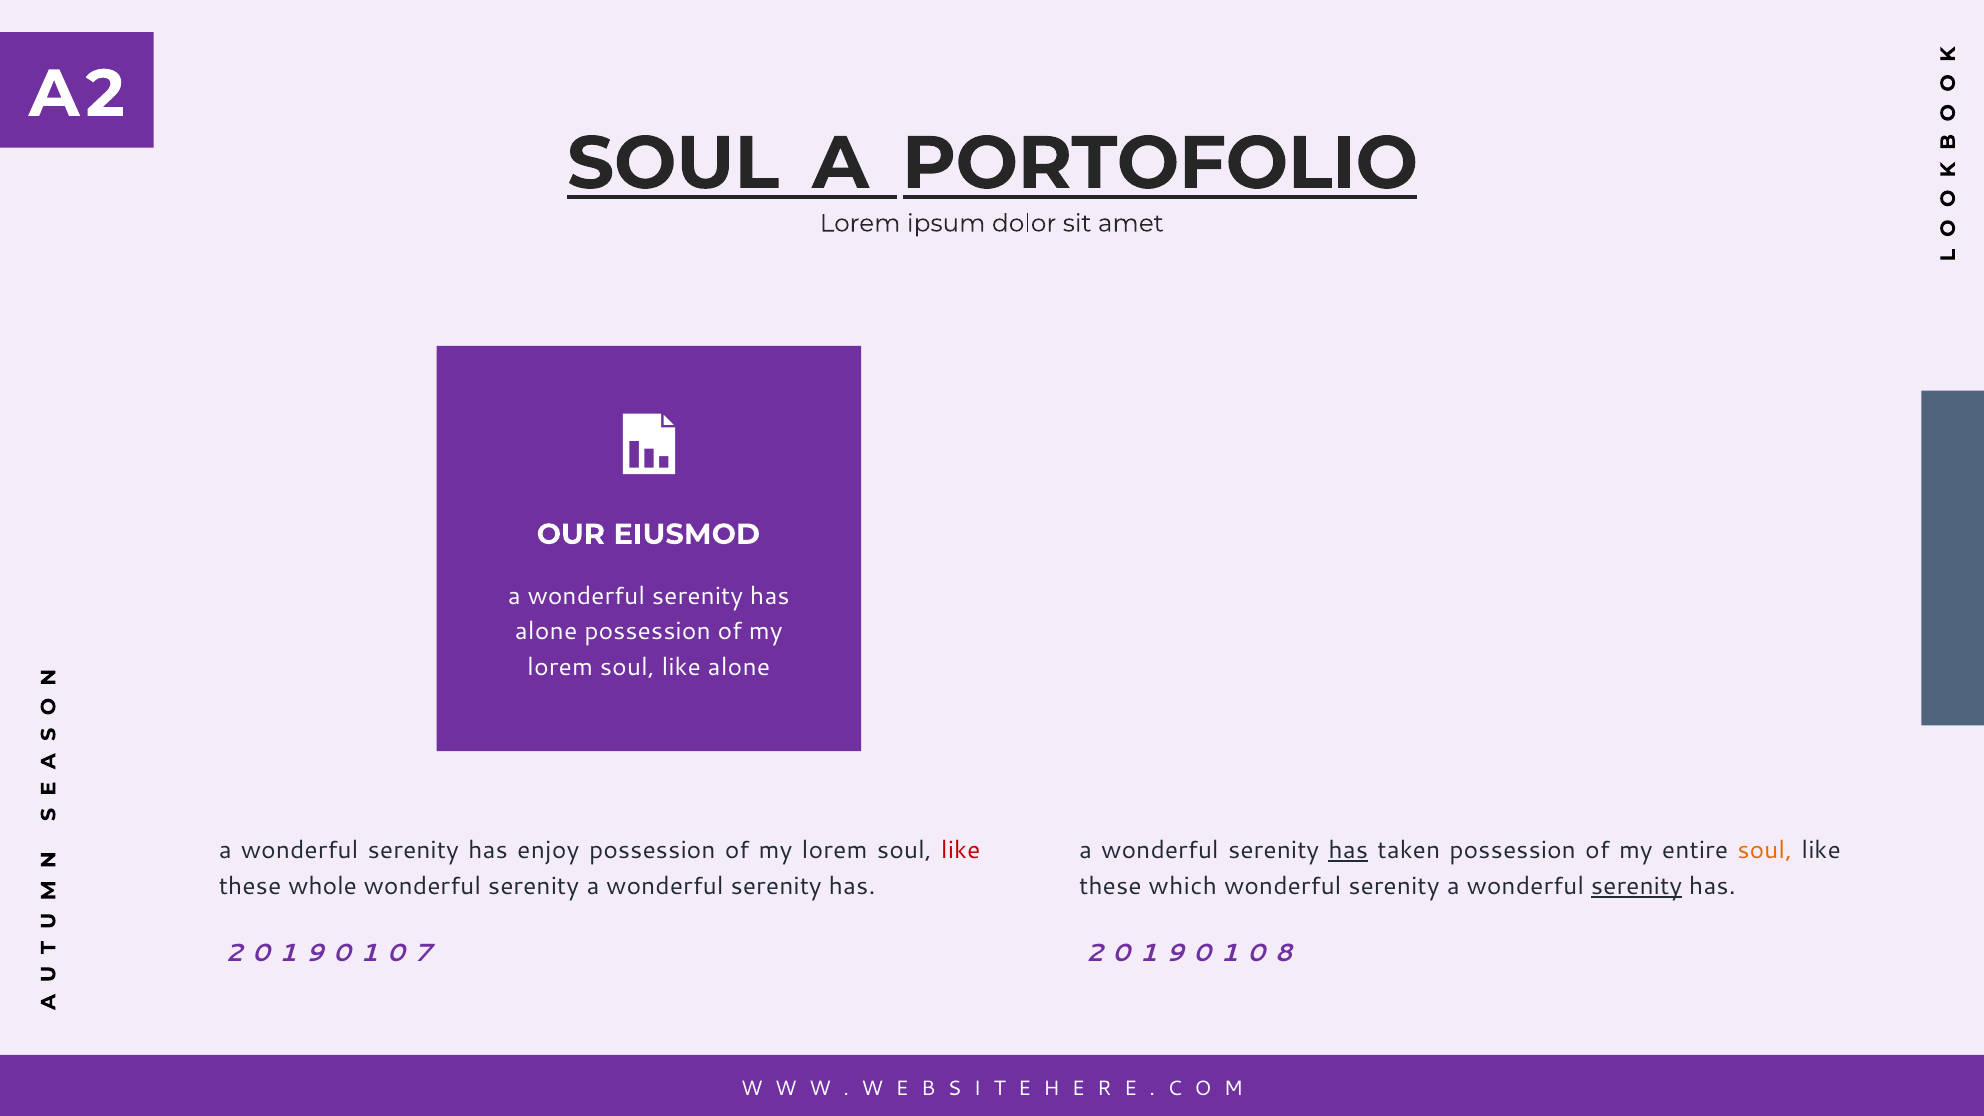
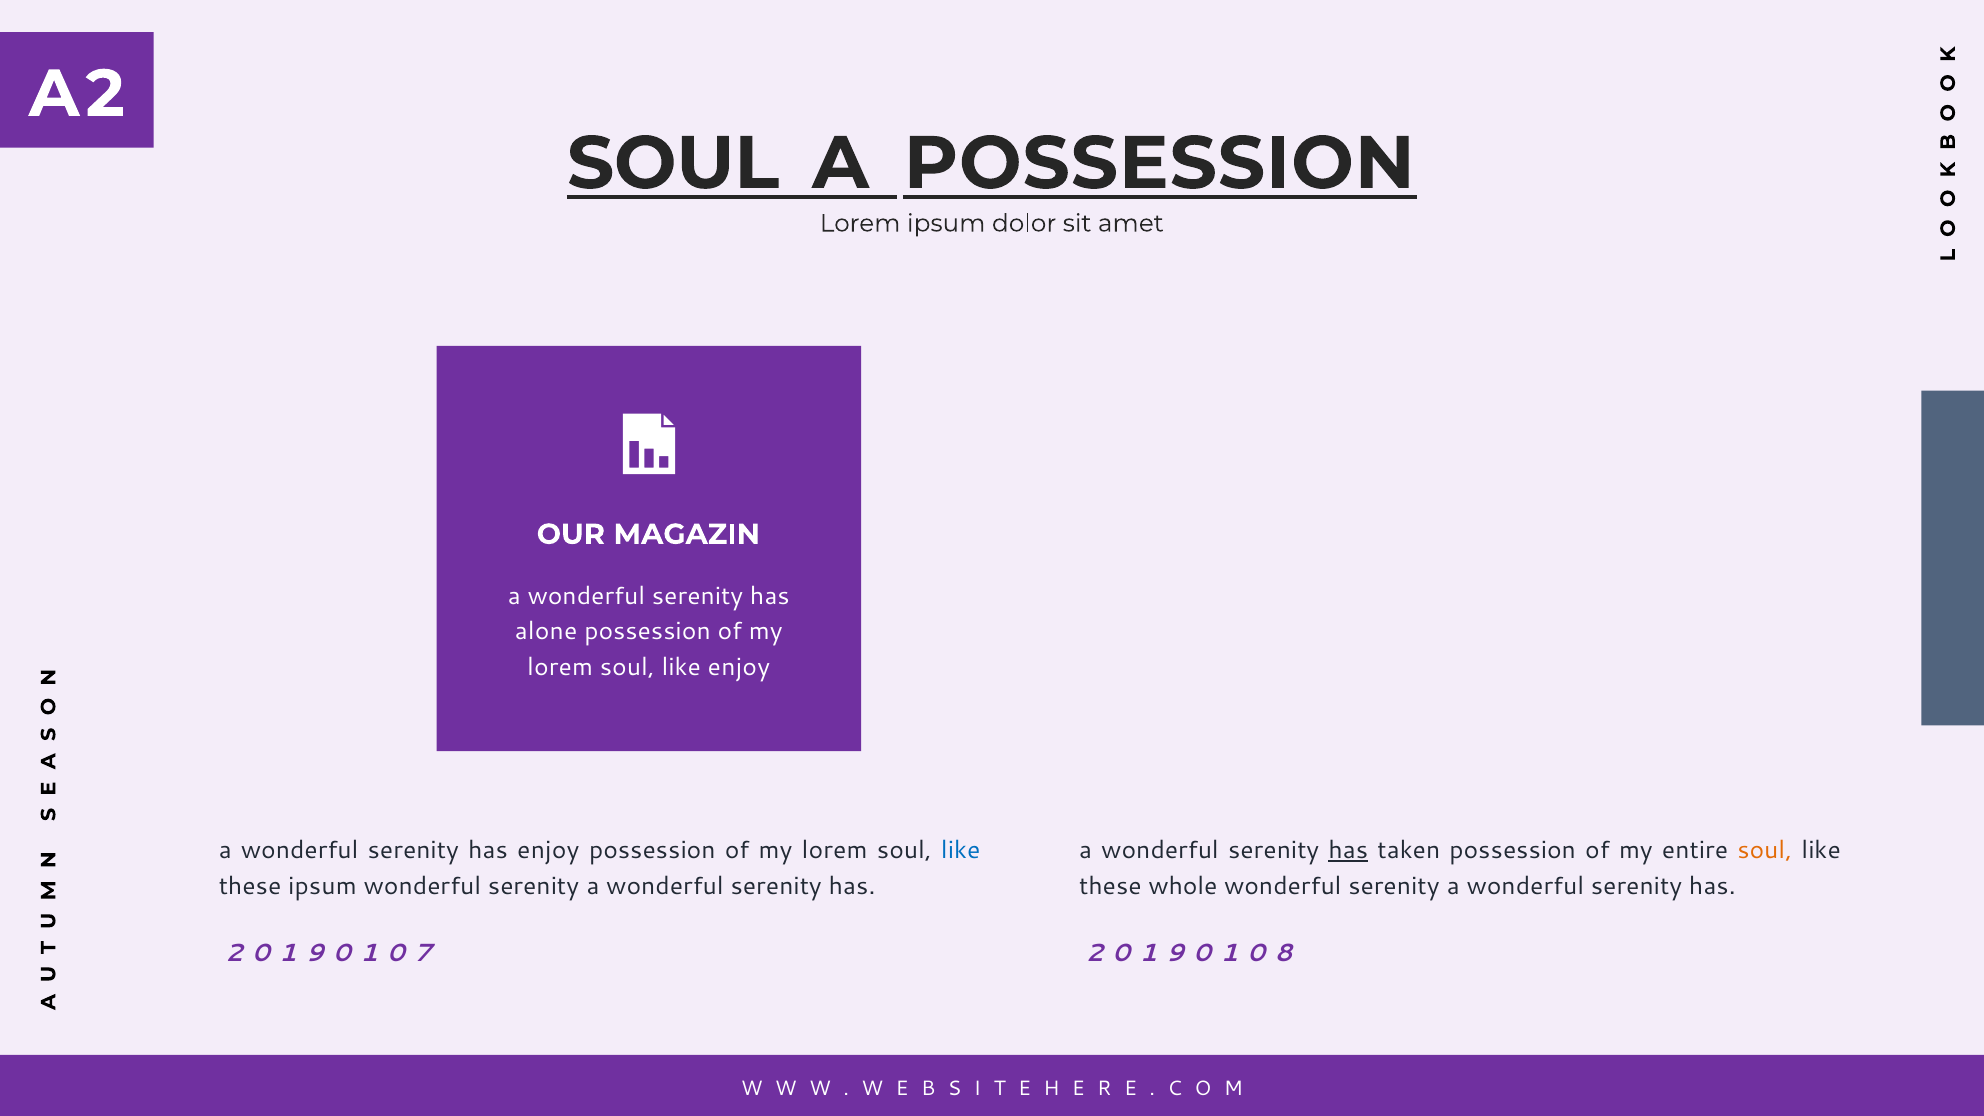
A PORTOFOLIO: PORTOFOLIO -> POSSESSION
EIUSMOD: EIUSMOD -> MAGAZIN
like alone: alone -> enjoy
like at (961, 851) colour: red -> blue
these whole: whole -> ipsum
which: which -> whole
serenity at (1637, 886) underline: present -> none
